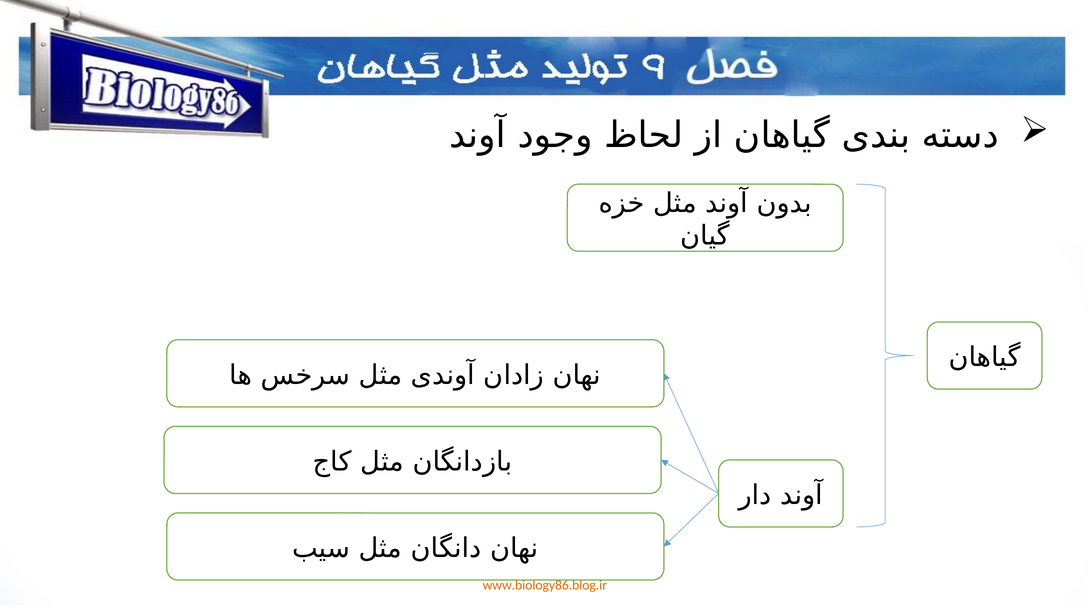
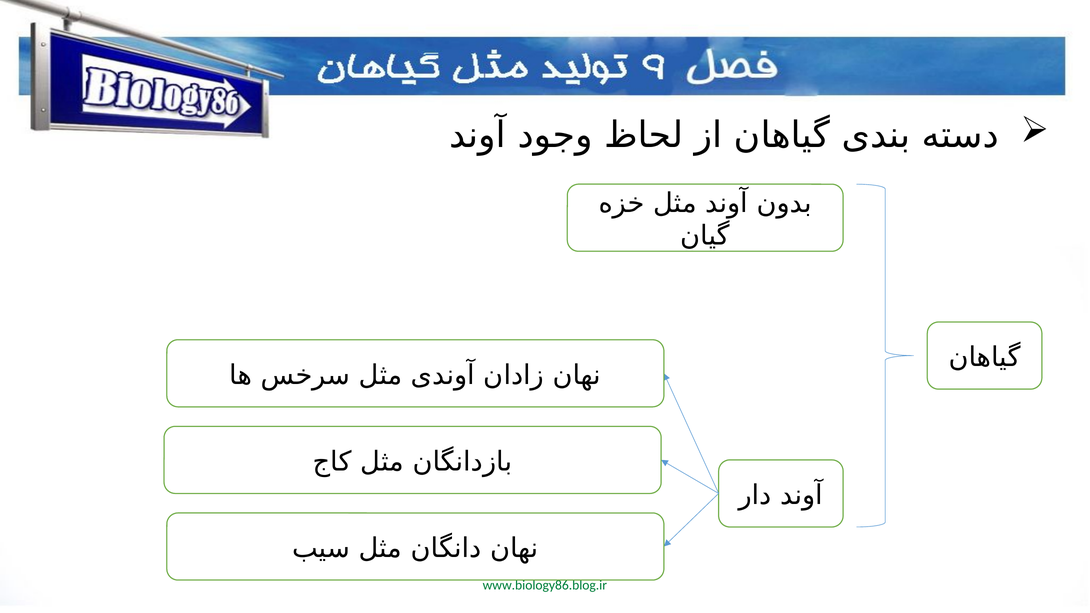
www.biology86.blog.ir colour: orange -> green
